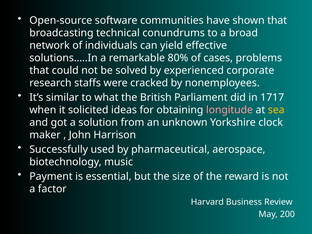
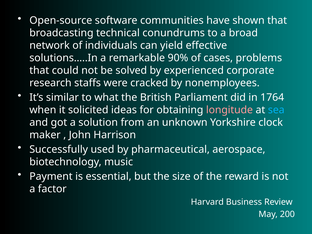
80%: 80% -> 90%
1717: 1717 -> 1764
sea colour: yellow -> light blue
